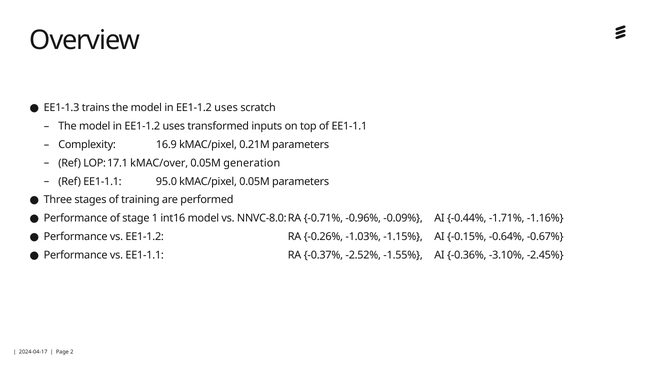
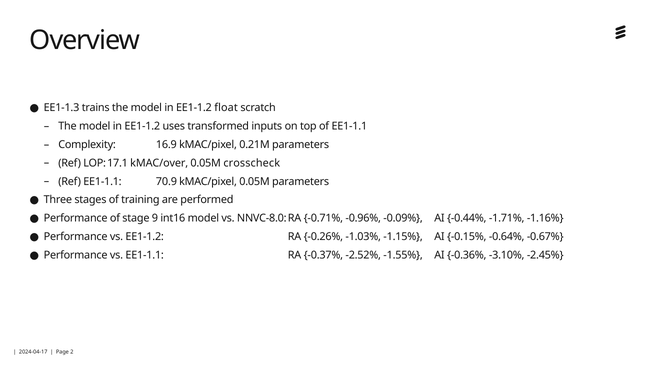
uses at (226, 108): uses -> float
generation: generation -> crosscheck
95.0: 95.0 -> 70.9
1: 1 -> 9
